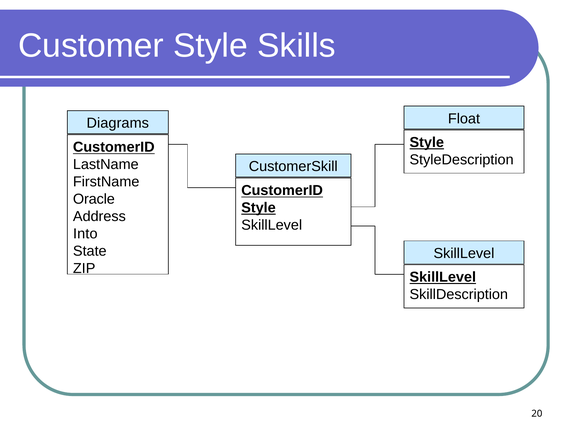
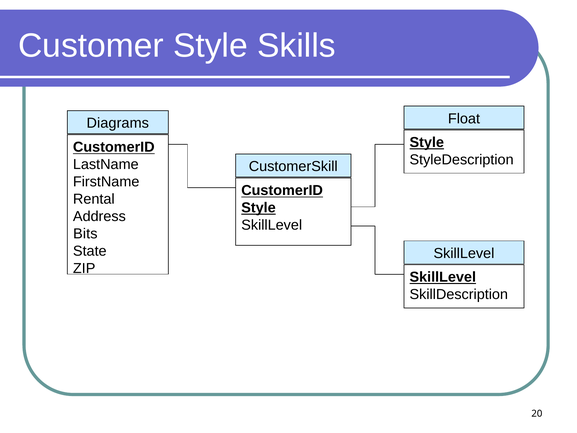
Oracle: Oracle -> Rental
Into: Into -> Bits
